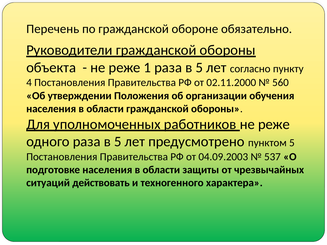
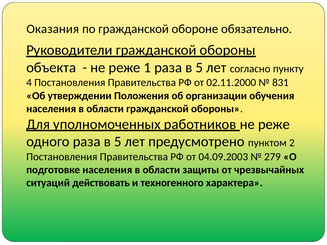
Перечень: Перечень -> Оказания
560: 560 -> 831
пунктом 5: 5 -> 2
537: 537 -> 279
